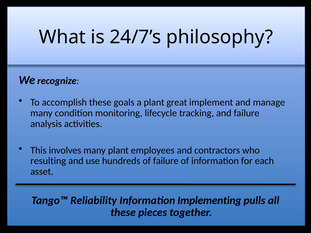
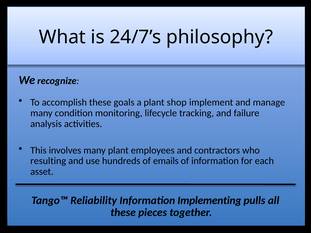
great: great -> shop
of failure: failure -> emails
